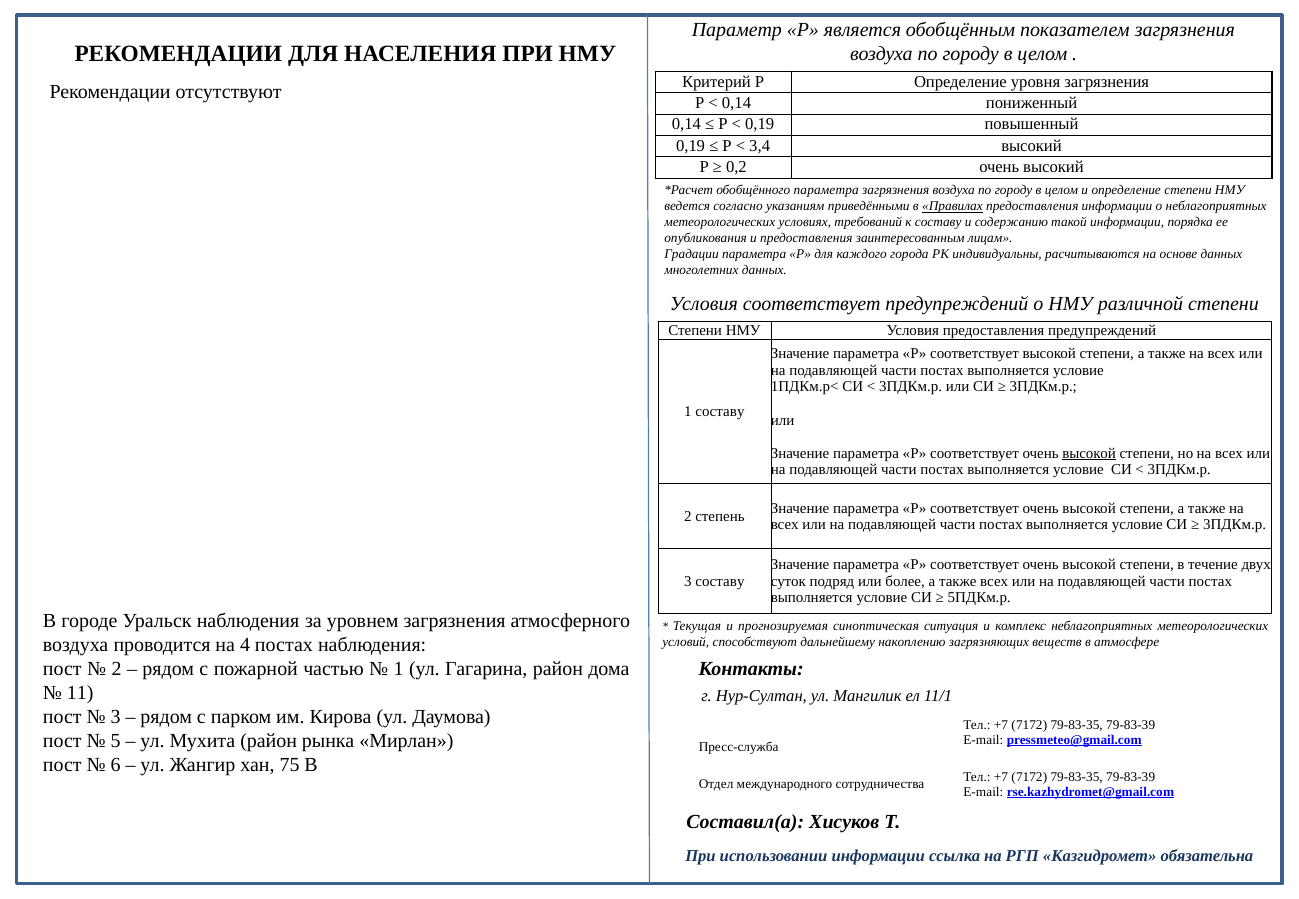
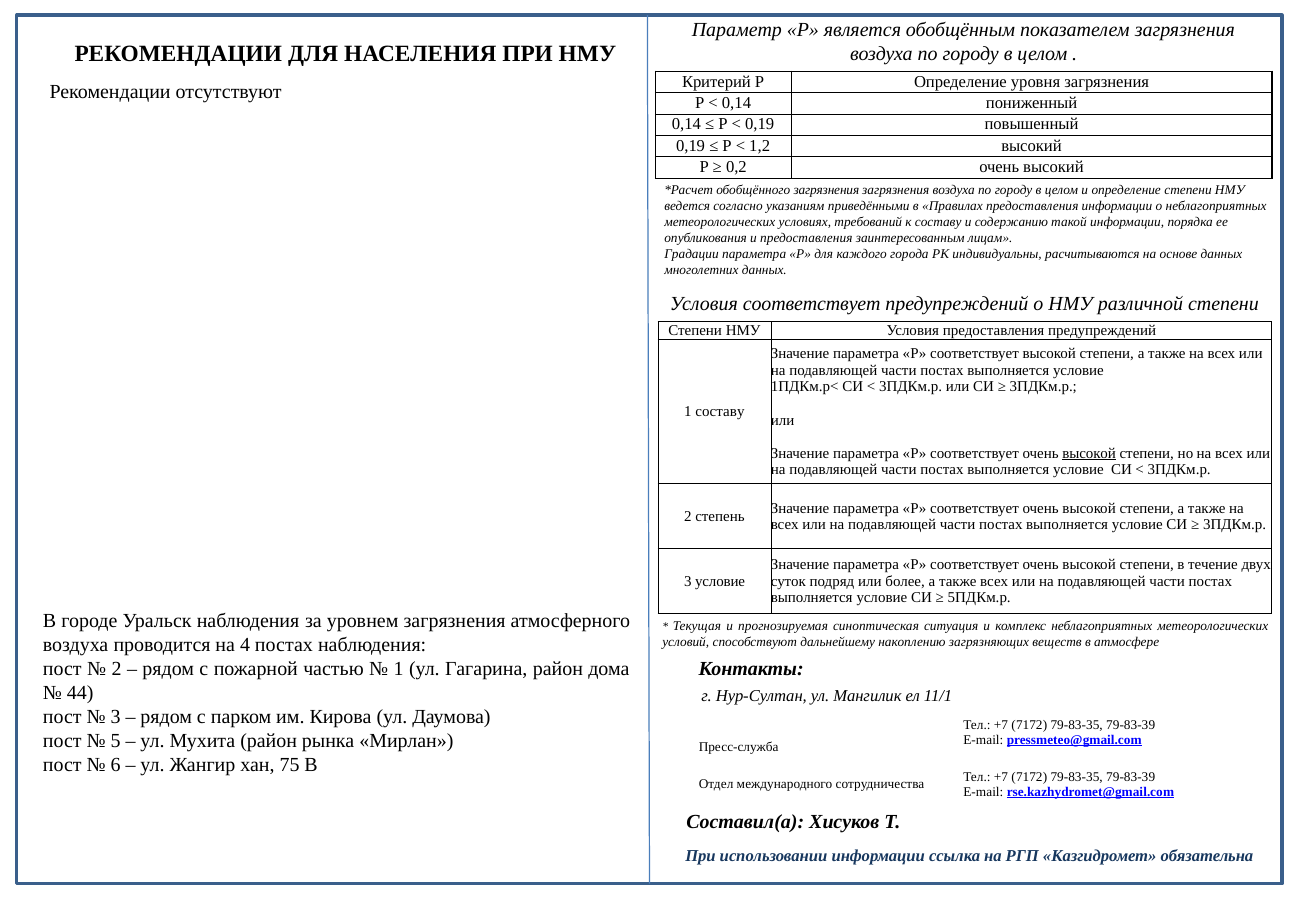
3,4: 3,4 -> 1,2
обобщённого параметра: параметра -> загрязнения
Правилах underline: present -> none
3 составу: составу -> условие
11: 11 -> 44
